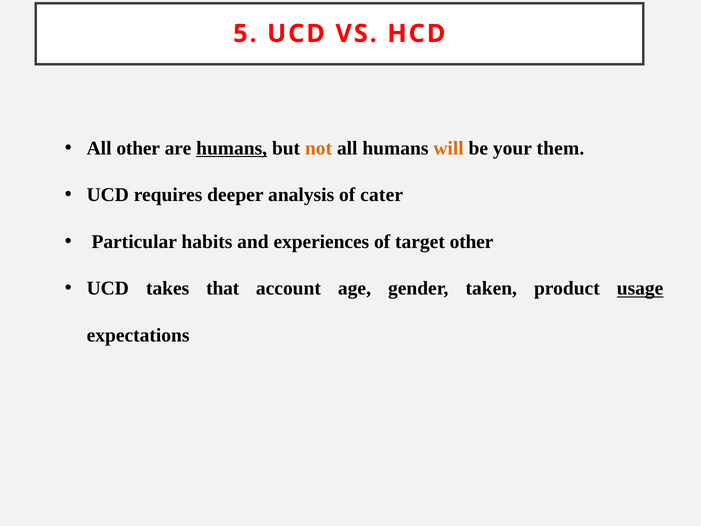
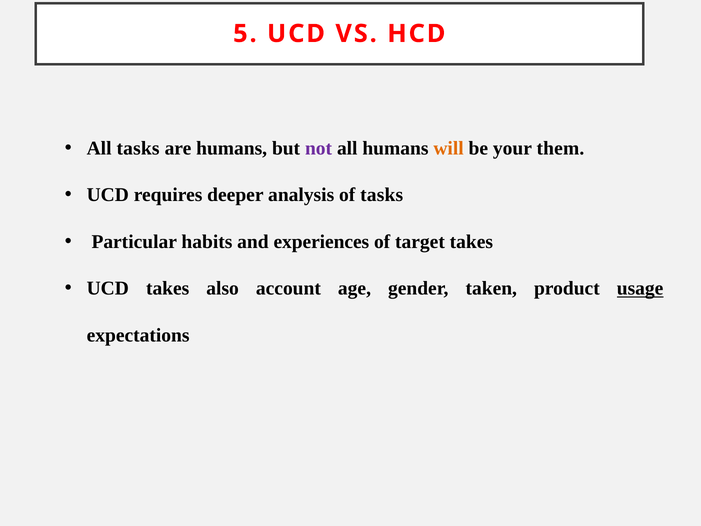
All other: other -> tasks
humans at (232, 148) underline: present -> none
not colour: orange -> purple
of cater: cater -> tasks
target other: other -> takes
that: that -> also
